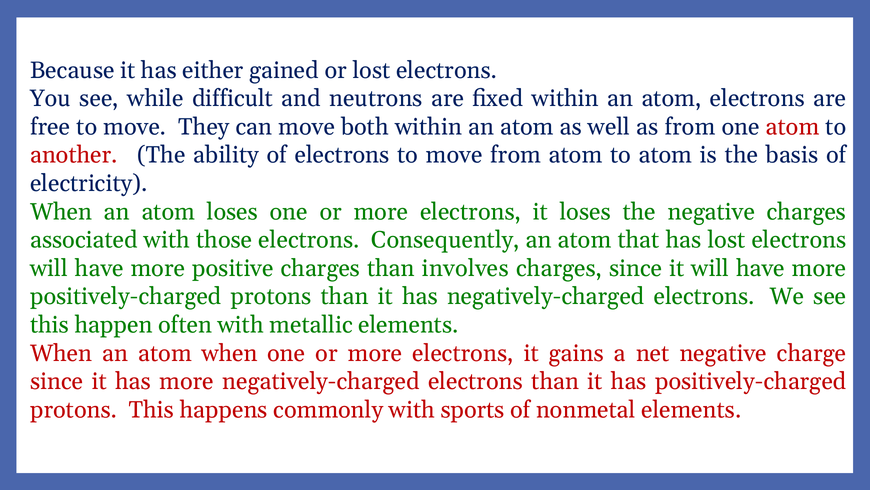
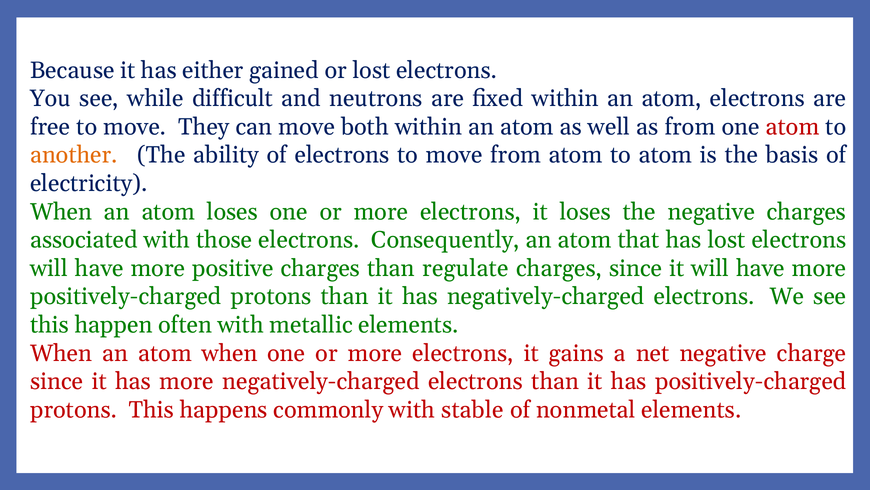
another colour: red -> orange
involves: involves -> regulate
sports: sports -> stable
